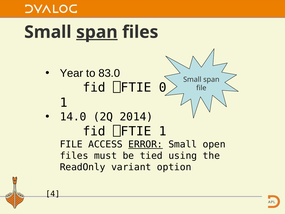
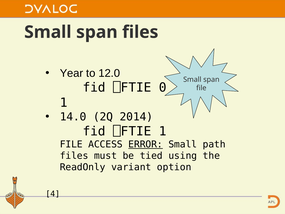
span at (97, 32) underline: present -> none
83.0: 83.0 -> 12.0
open: open -> path
